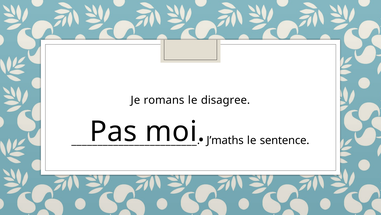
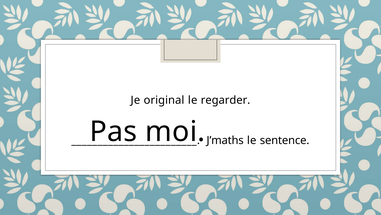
romans: romans -> original
disagree: disagree -> regarder
